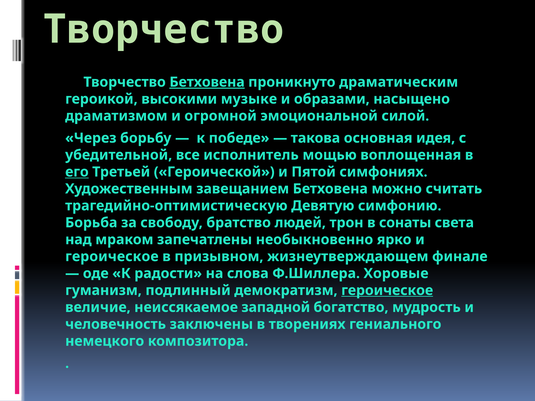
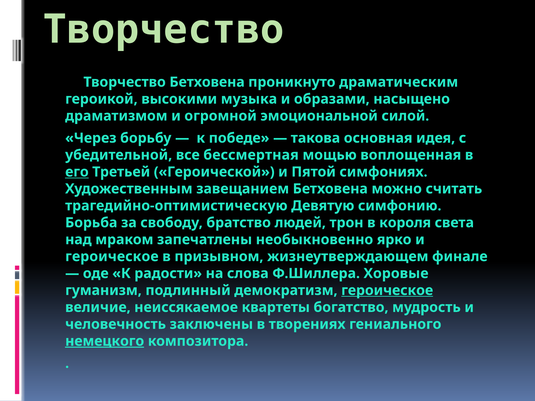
Бетховена at (207, 82) underline: present -> none
музыке: музыке -> музыка
исполнитель: исполнитель -> бессмертная
сонаты: сонаты -> короля
западной: западной -> квартеты
немецкого underline: none -> present
